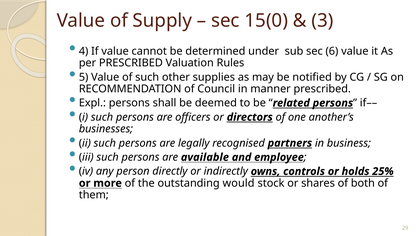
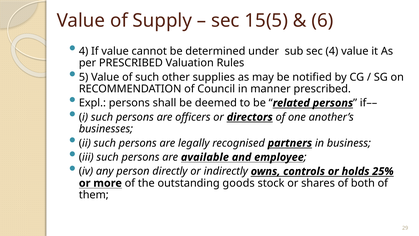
15(0: 15(0 -> 15(5
3: 3 -> 6
sec 6: 6 -> 4
would: would -> goods
